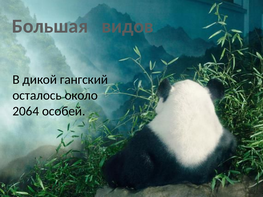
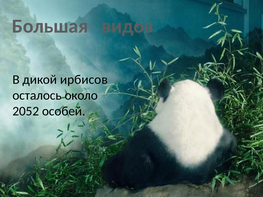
гангский: гангский -> ирбисов
2064: 2064 -> 2052
